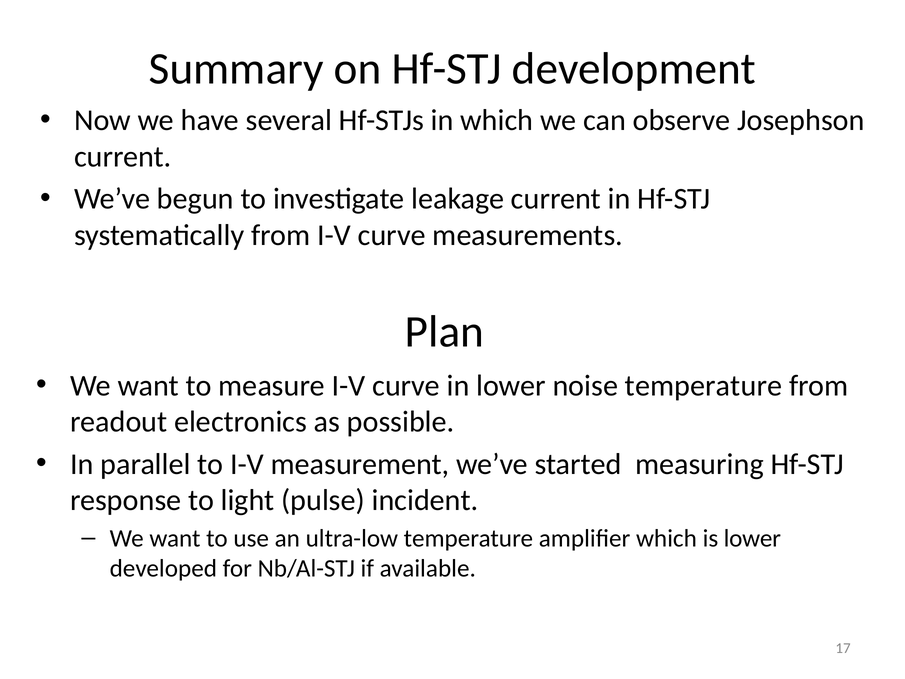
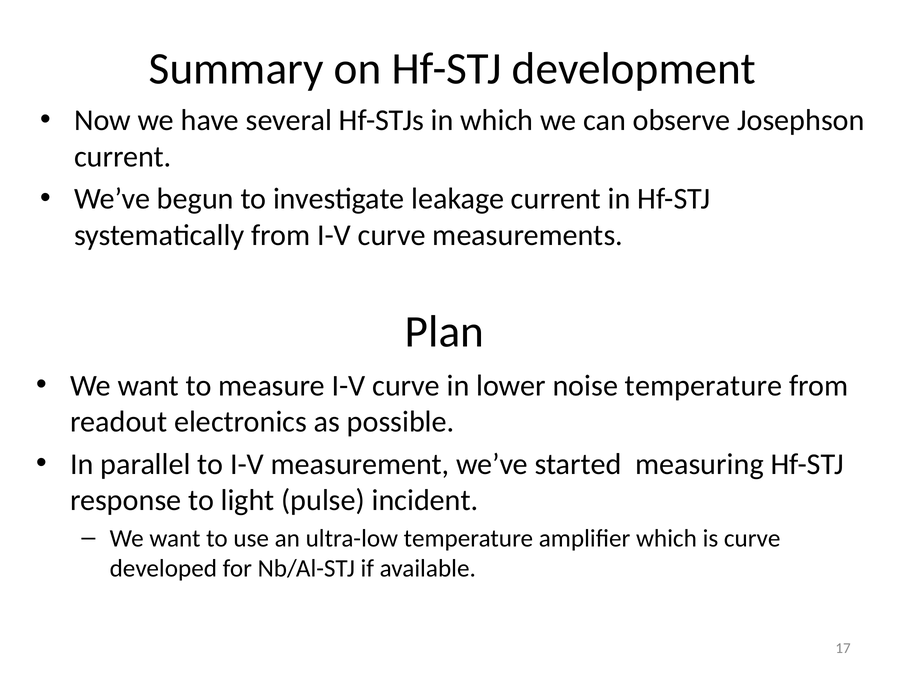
is lower: lower -> curve
